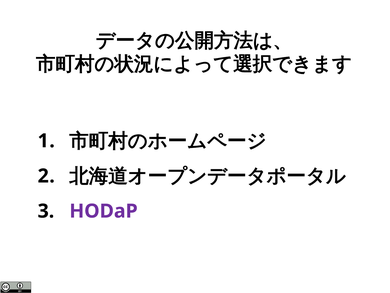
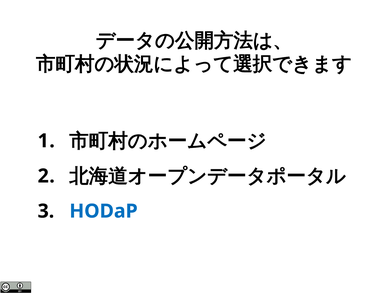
HODaP colour: purple -> blue
